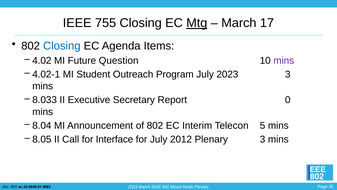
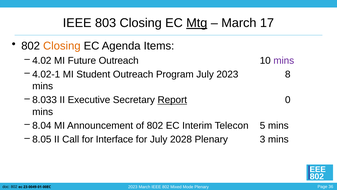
755: 755 -> 803
Closing at (62, 46) colour: blue -> orange
Future Question: Question -> Outreach
2023 3: 3 -> 8
Report underline: none -> present
2012: 2012 -> 2028
